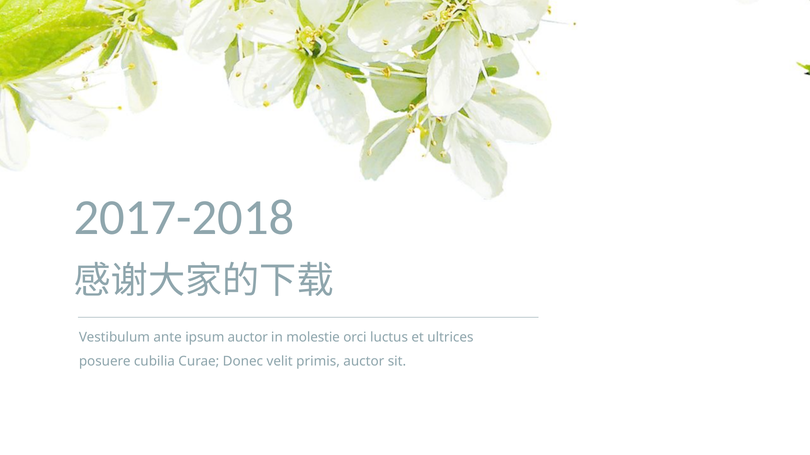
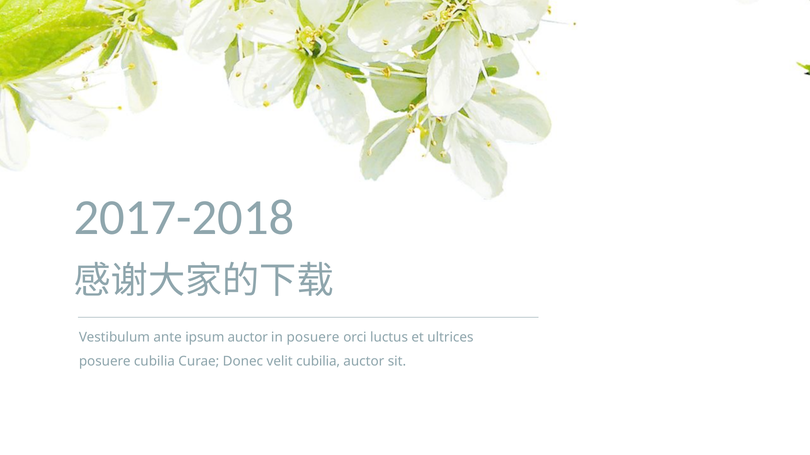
in molestie: molestie -> posuere
velit primis: primis -> cubilia
